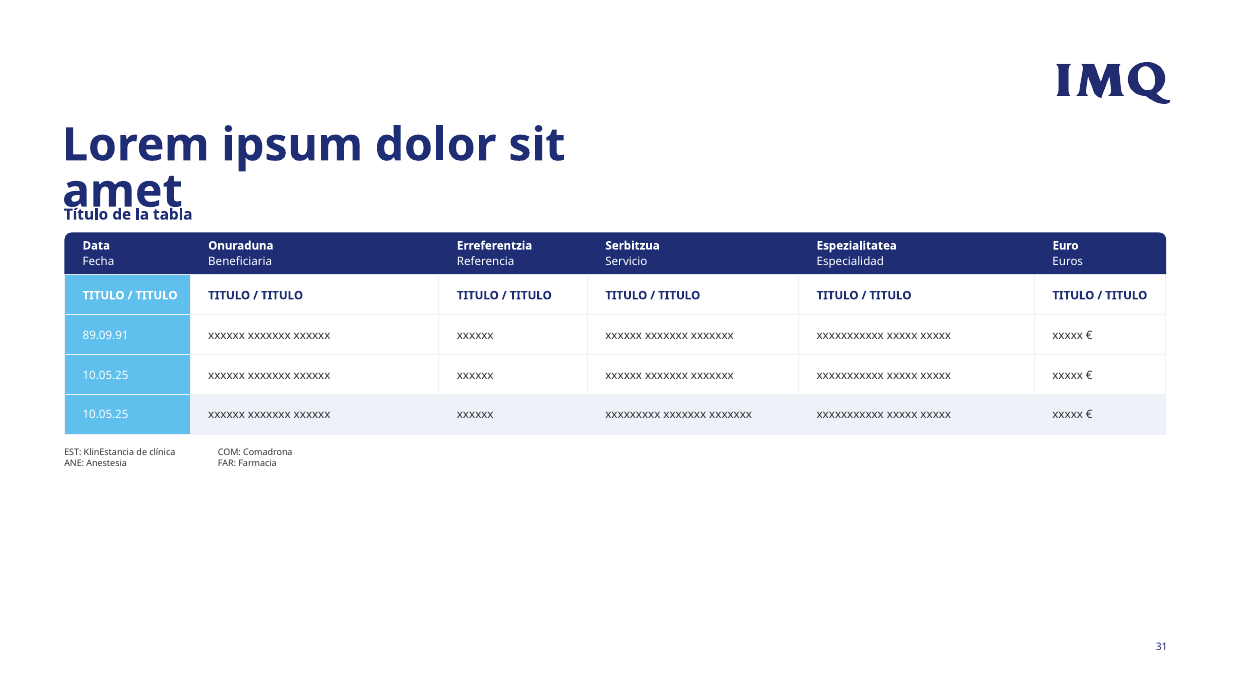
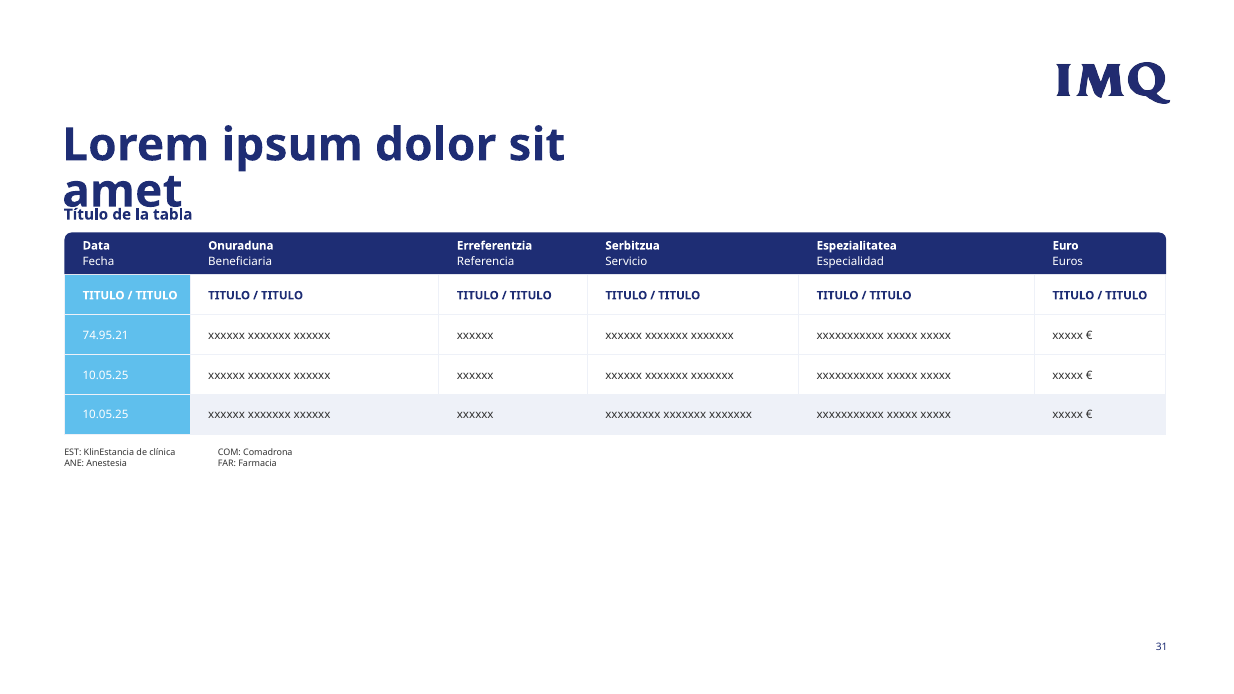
89.09.91: 89.09.91 -> 74.95.21
